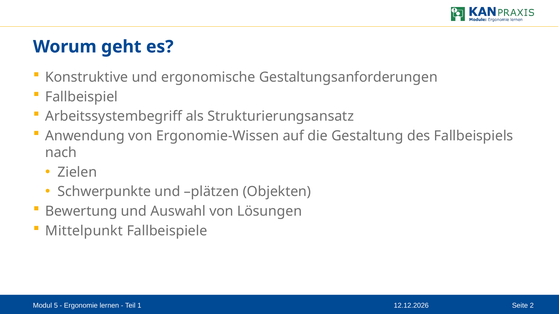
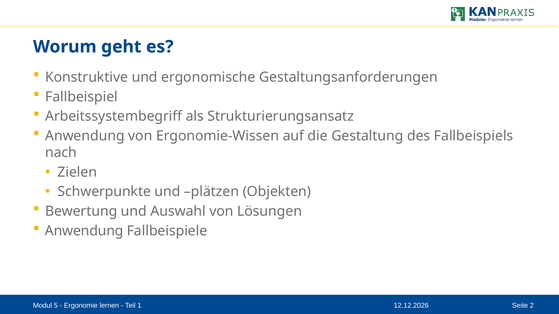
Mittelpunkt at (84, 231): Mittelpunkt -> Anwendung
